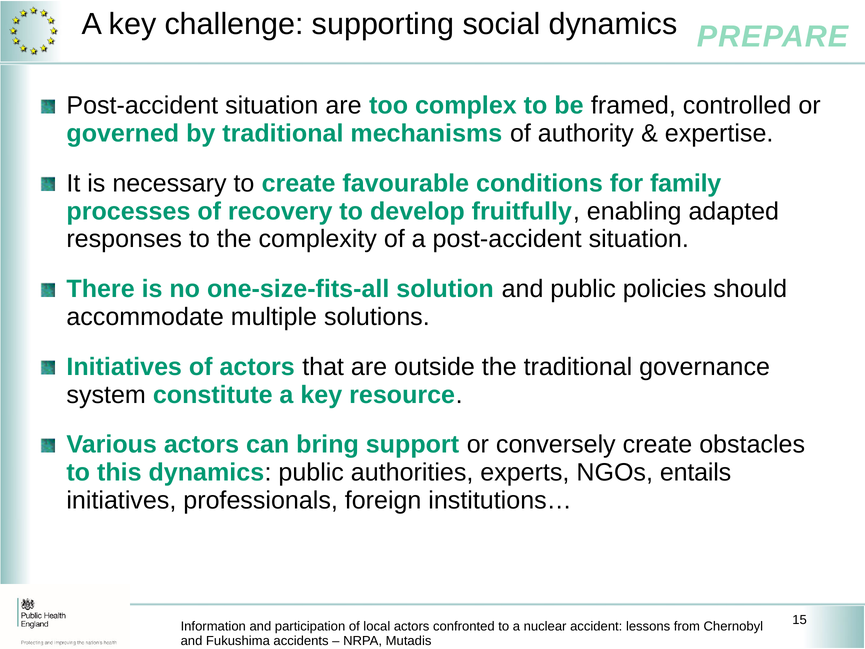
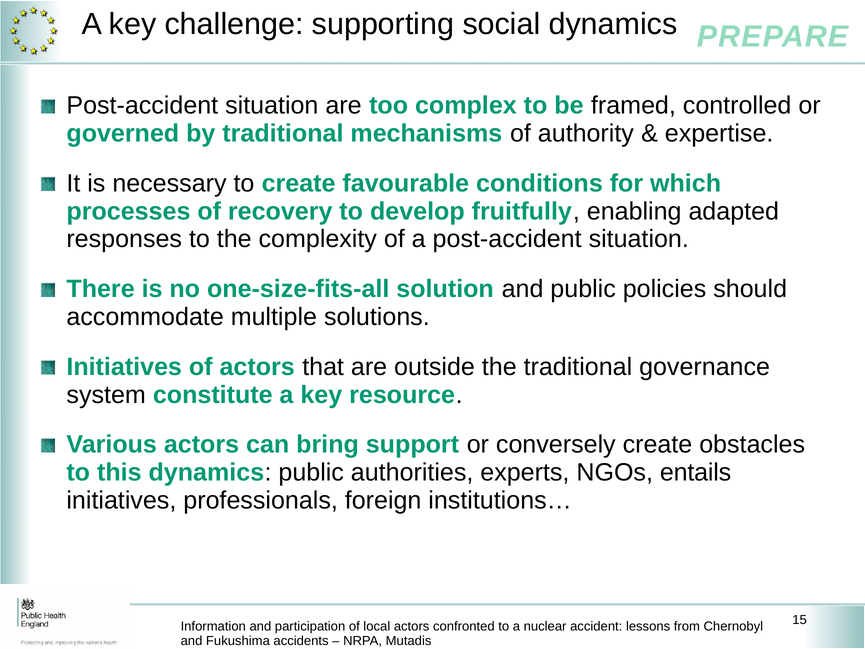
family: family -> which
